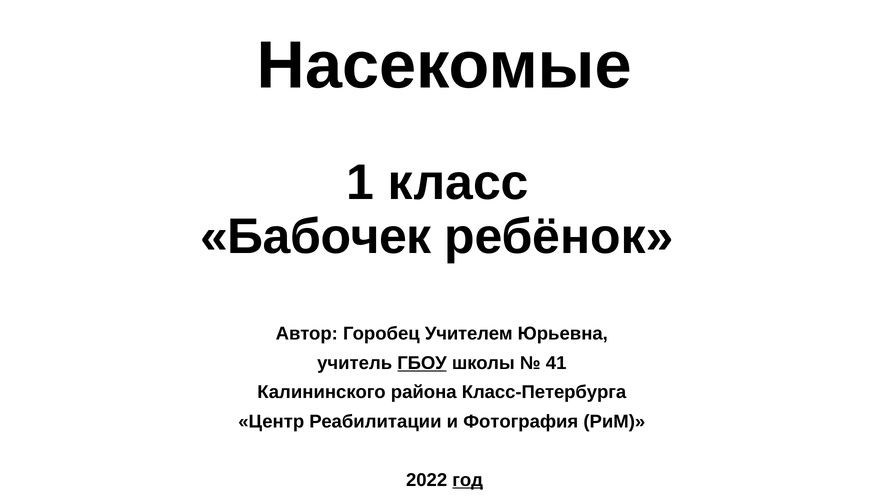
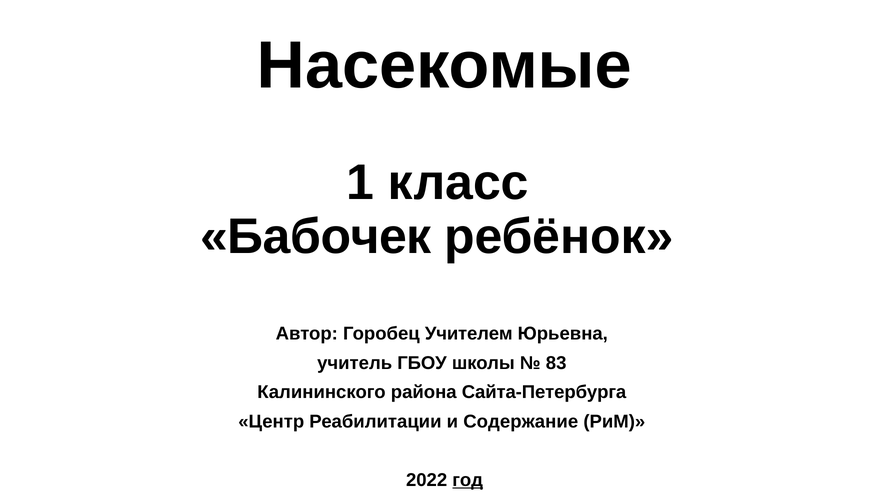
ГБОУ underline: present -> none
41: 41 -> 83
Класс-Петербурга: Класс-Петербурга -> Сайта-Петербурга
Фотография: Фотография -> Содержание
